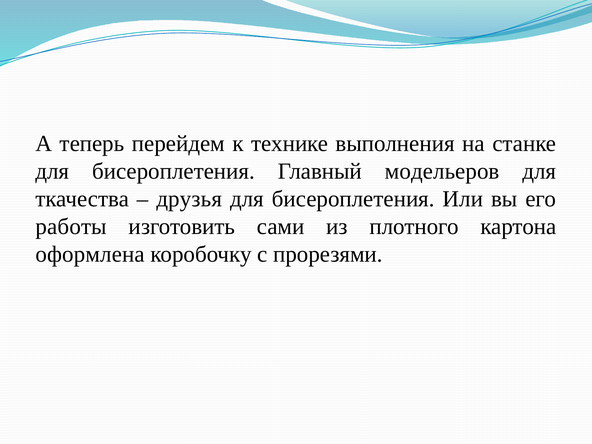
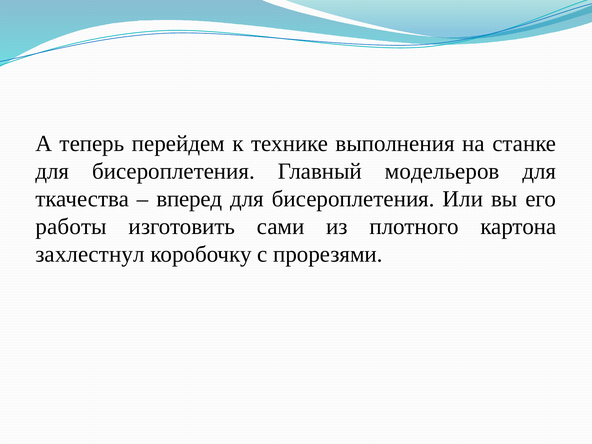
друзья: друзья -> вперед
оформлена: оформлена -> захлестнул
